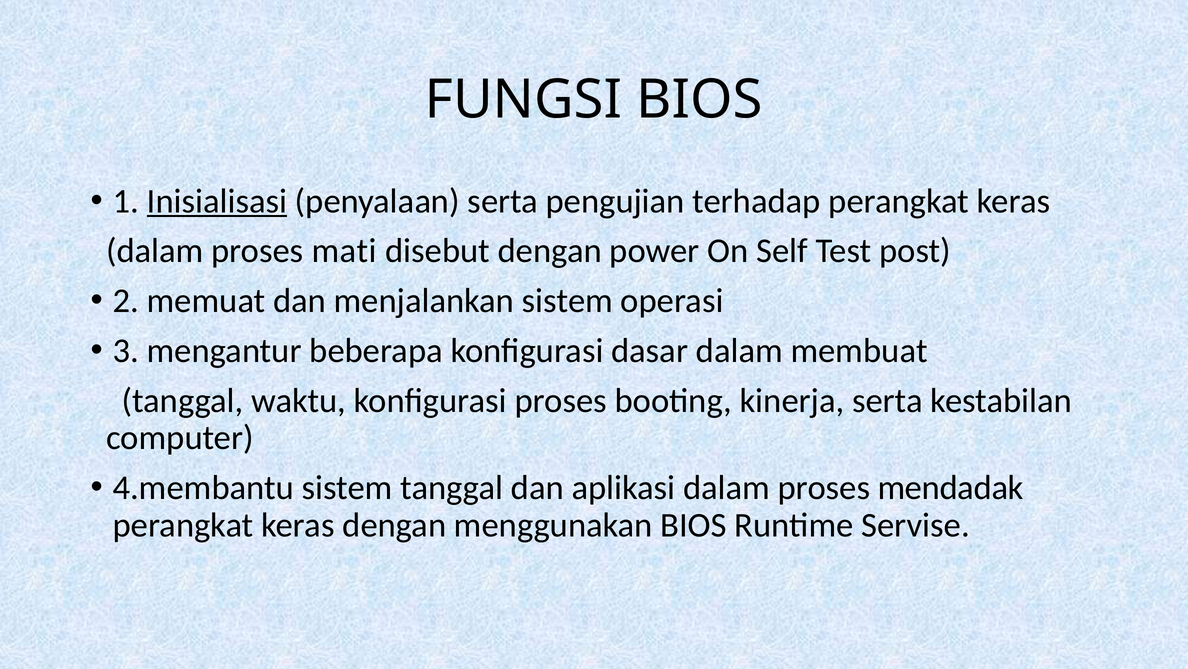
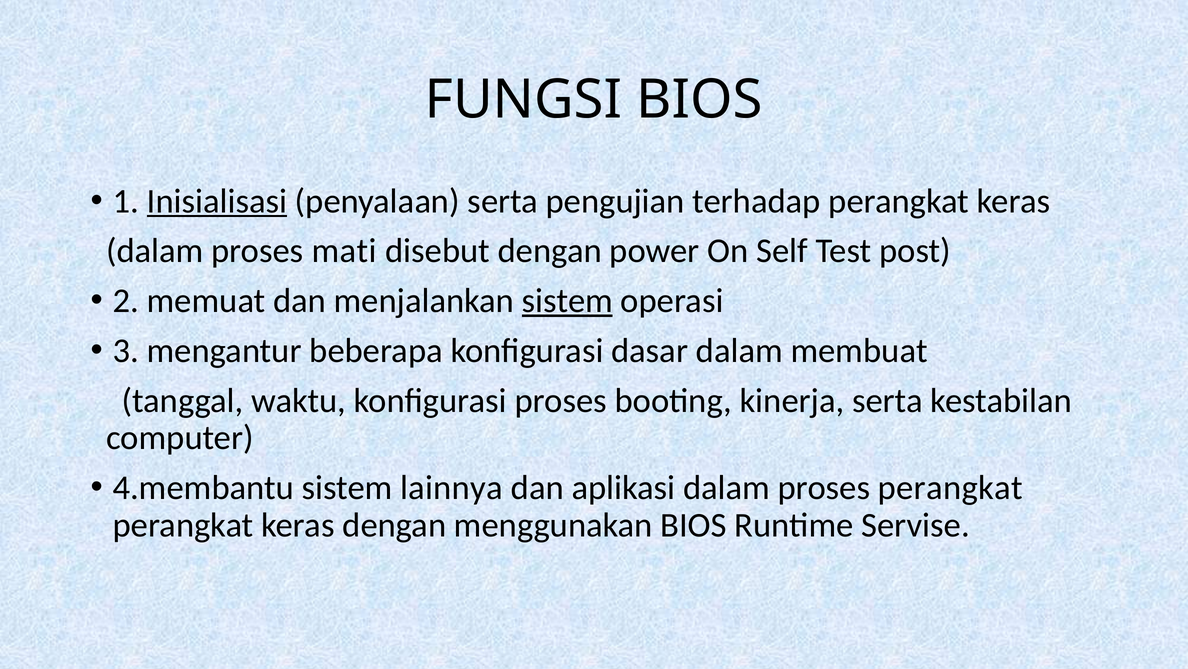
sistem at (567, 300) underline: none -> present
sistem tanggal: tanggal -> lainnya
proses mendadak: mendadak -> perangkat
